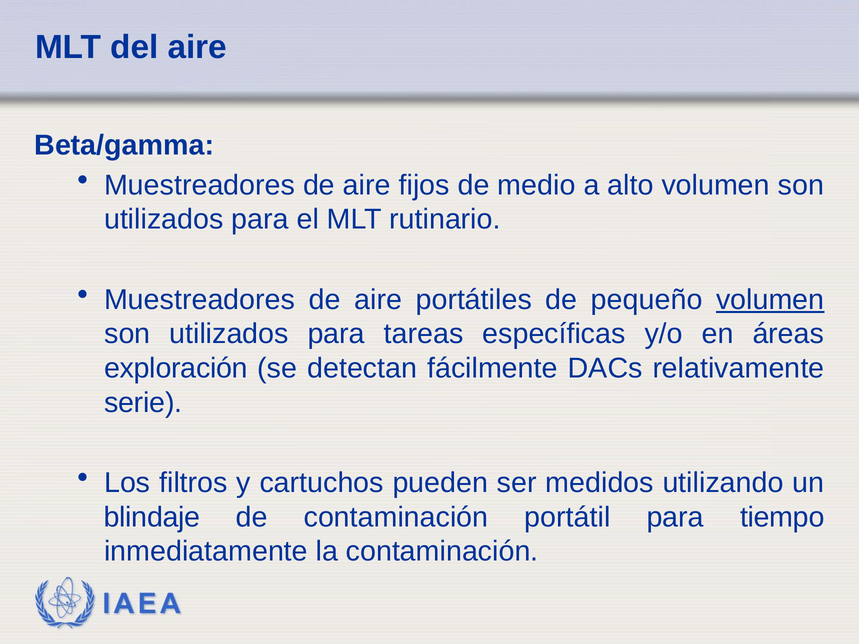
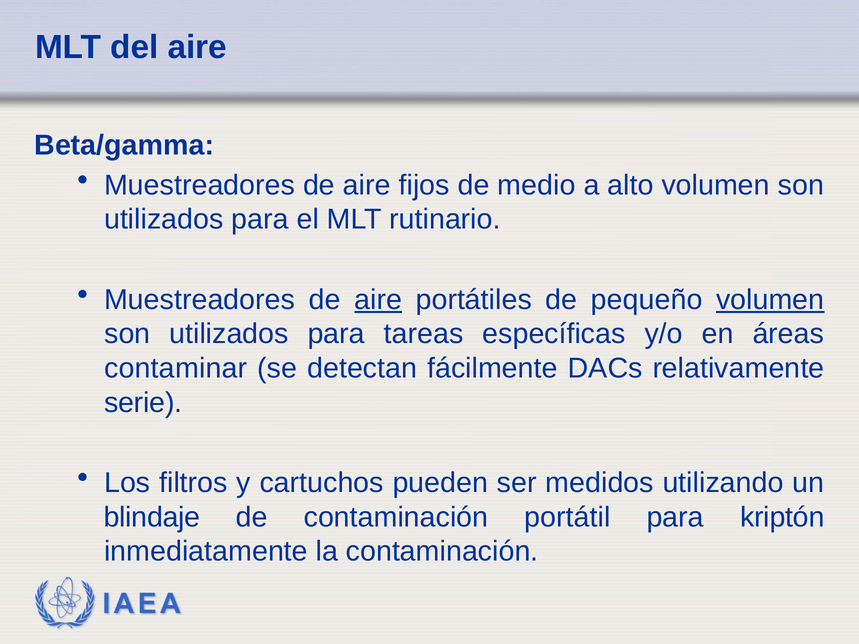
aire at (378, 300) underline: none -> present
exploración: exploración -> contaminar
tiempo: tiempo -> kriptón
